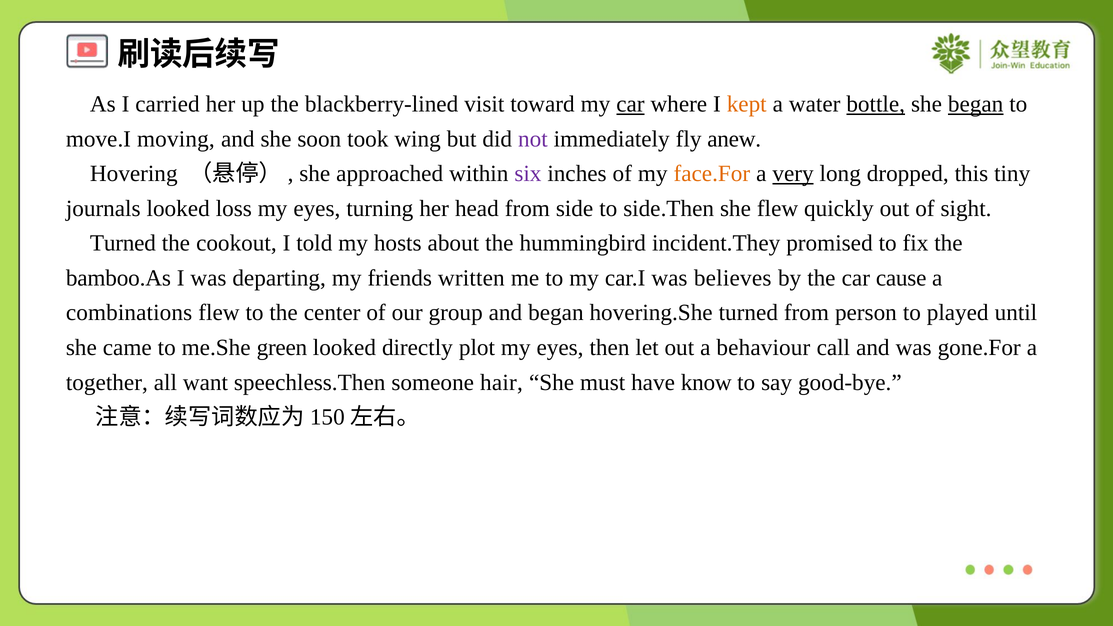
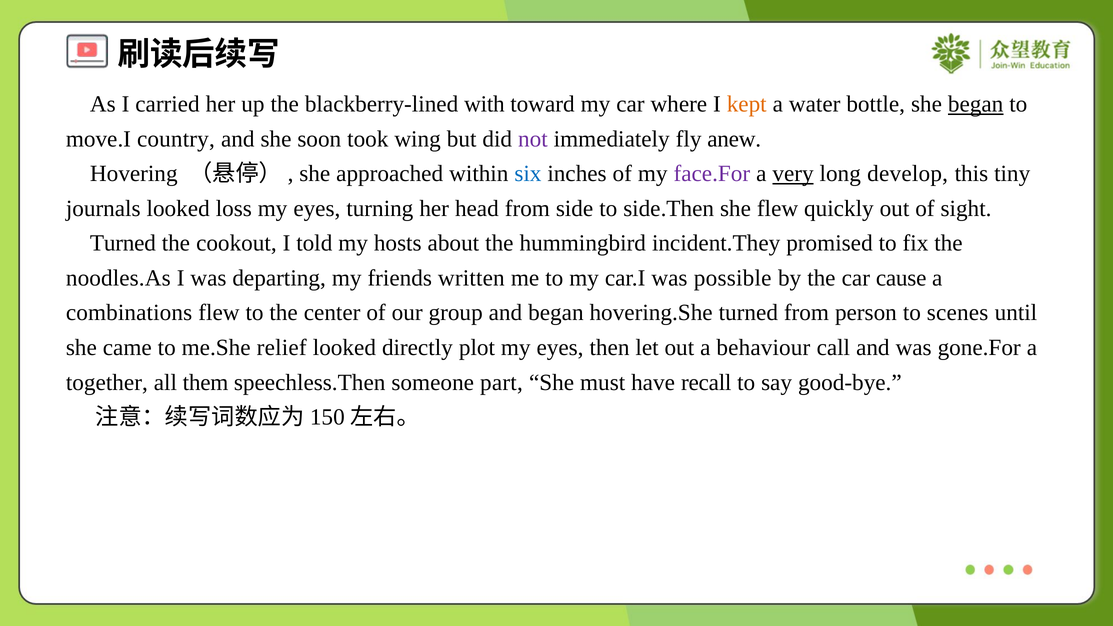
visit: visit -> with
car at (630, 104) underline: present -> none
bottle underline: present -> none
moving: moving -> country
six colour: purple -> blue
face.For colour: orange -> purple
dropped: dropped -> develop
bamboo.As: bamboo.As -> noodles.As
believes: believes -> possible
played: played -> scenes
green: green -> relief
want: want -> them
hair: hair -> part
know: know -> recall
